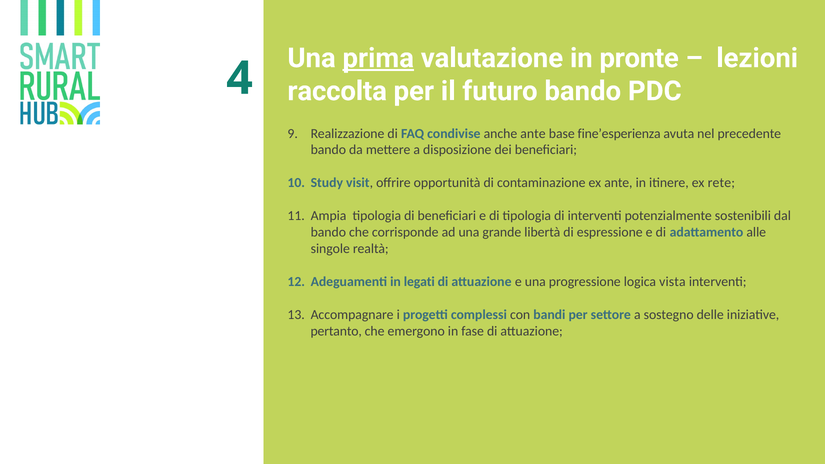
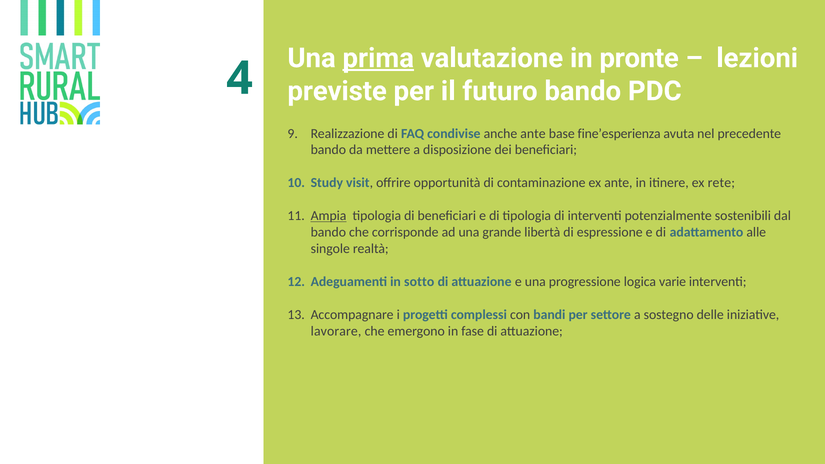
raccolta: raccolta -> previste
Ampia underline: none -> present
legati: legati -> sotto
vista: vista -> varie
pertanto: pertanto -> lavorare
